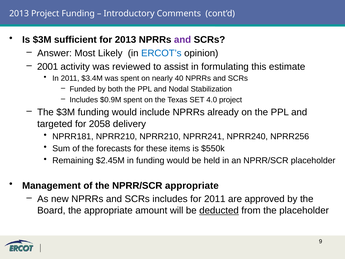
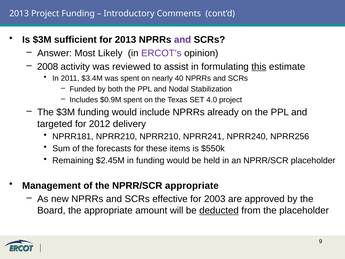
ERCOT’s colour: blue -> purple
2001: 2001 -> 2008
this underline: none -> present
2058: 2058 -> 2012
SCRs includes: includes -> effective
for 2011: 2011 -> 2003
